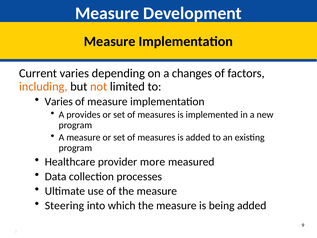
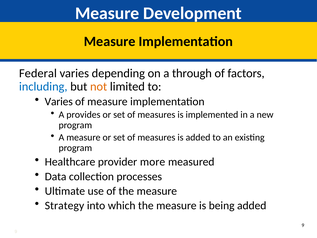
Current: Current -> Federal
changes: changes -> through
including colour: orange -> blue
Steering: Steering -> Strategy
